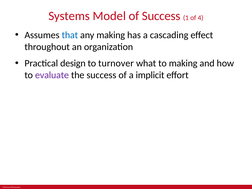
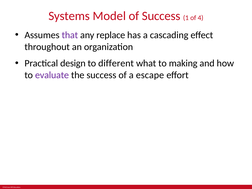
that colour: blue -> purple
any making: making -> replace
turnover: turnover -> different
implicit: implicit -> escape
